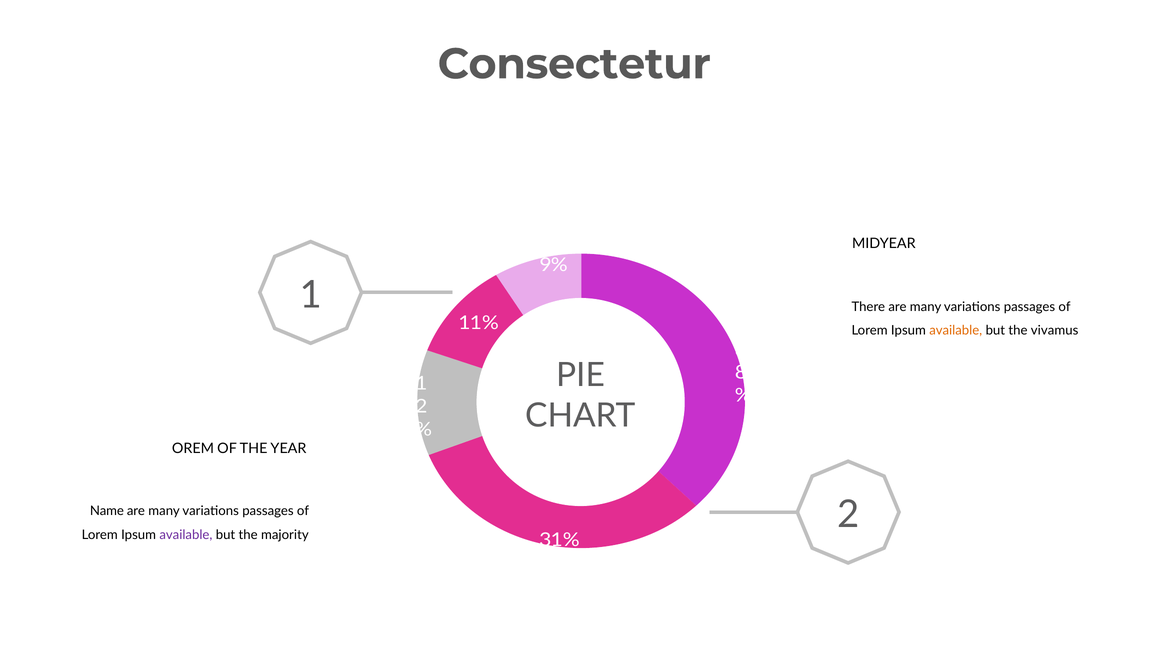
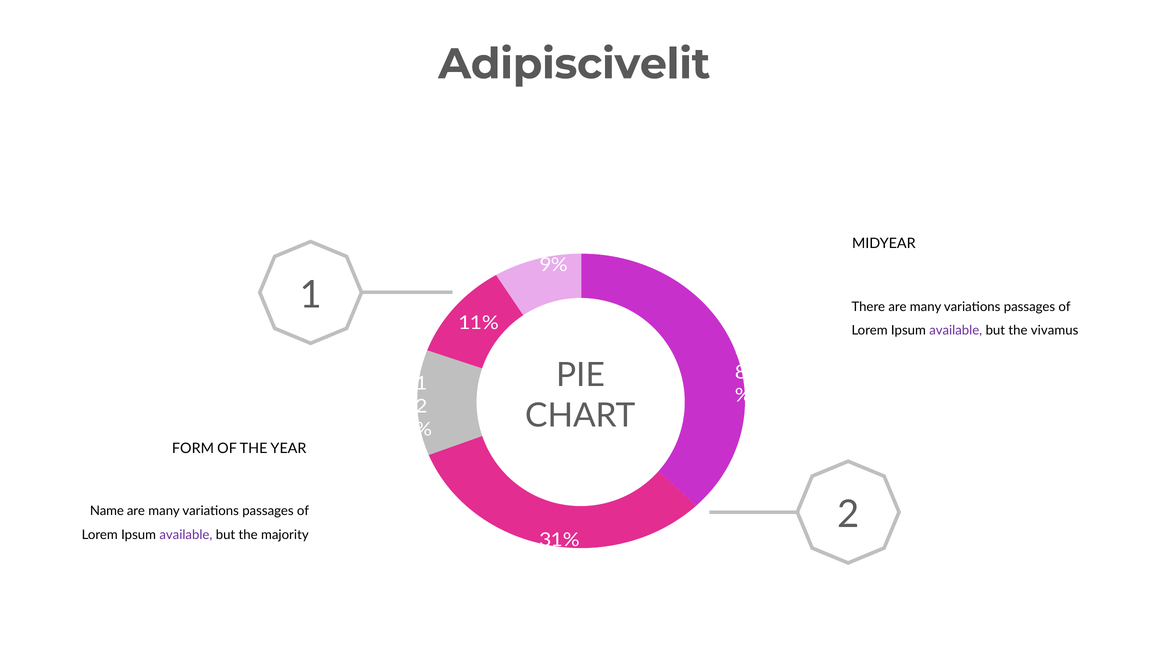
Consectetur: Consectetur -> Adipiscivelit
available at (956, 331) colour: orange -> purple
OREM: OREM -> FORM
